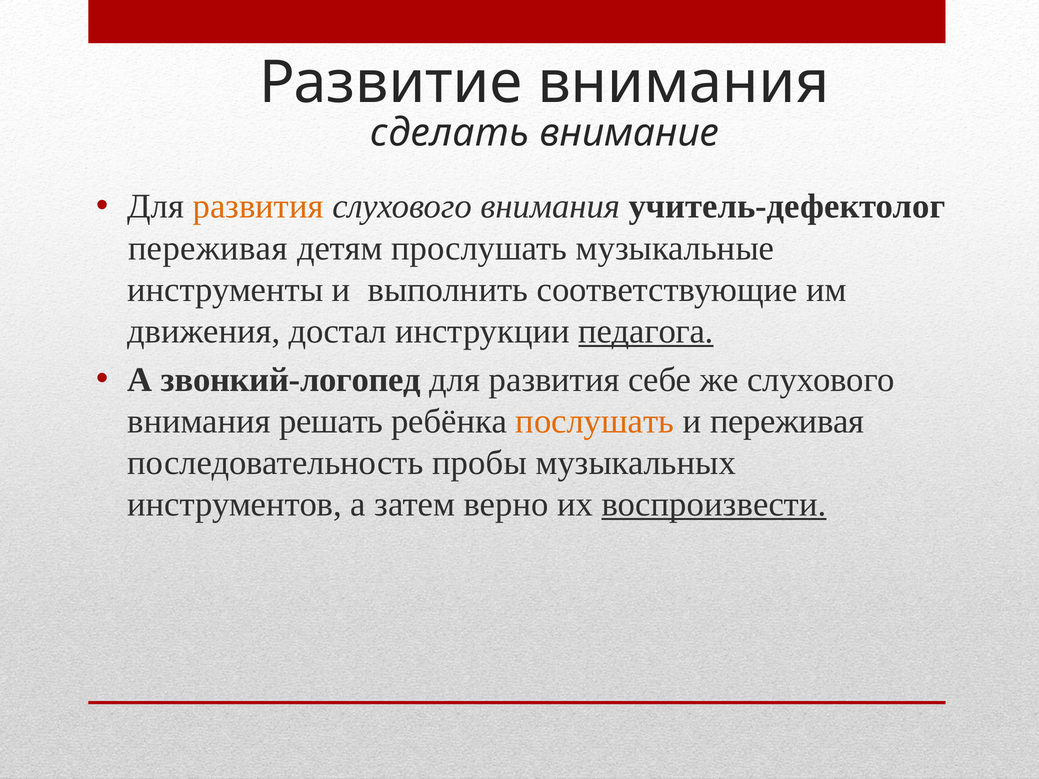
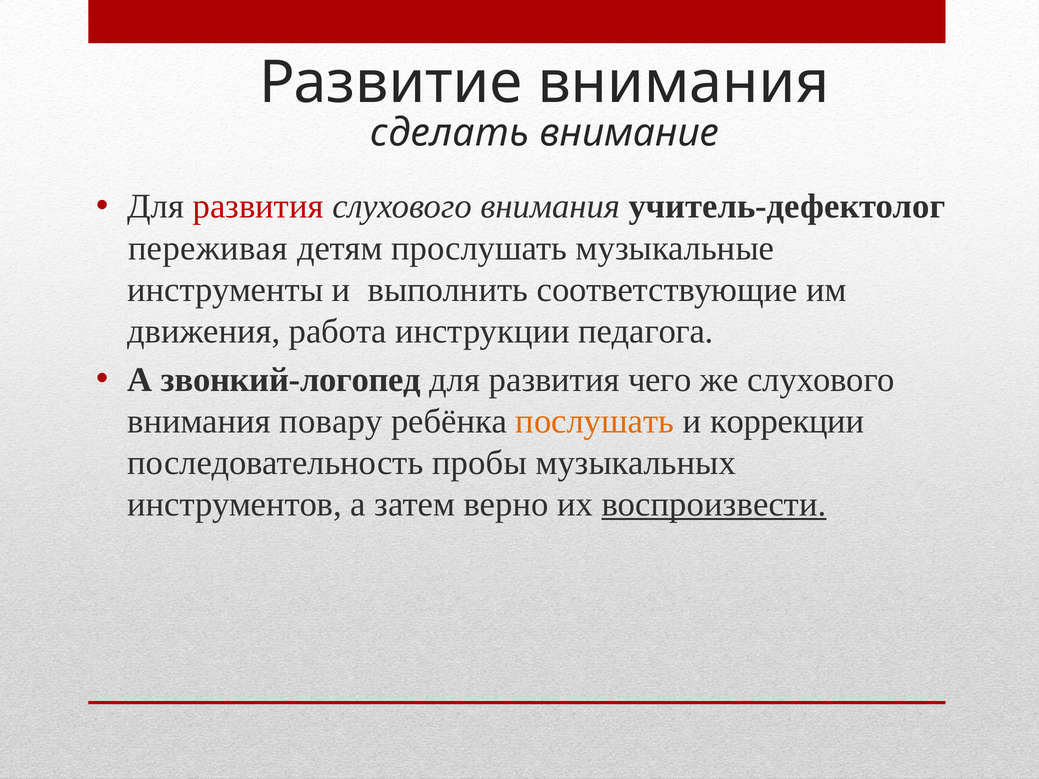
развития at (258, 207) colour: orange -> red
достал: достал -> работа
педагога underline: present -> none
себе: себе -> чего
решать: решать -> повару
и переживая: переживая -> коррекции
